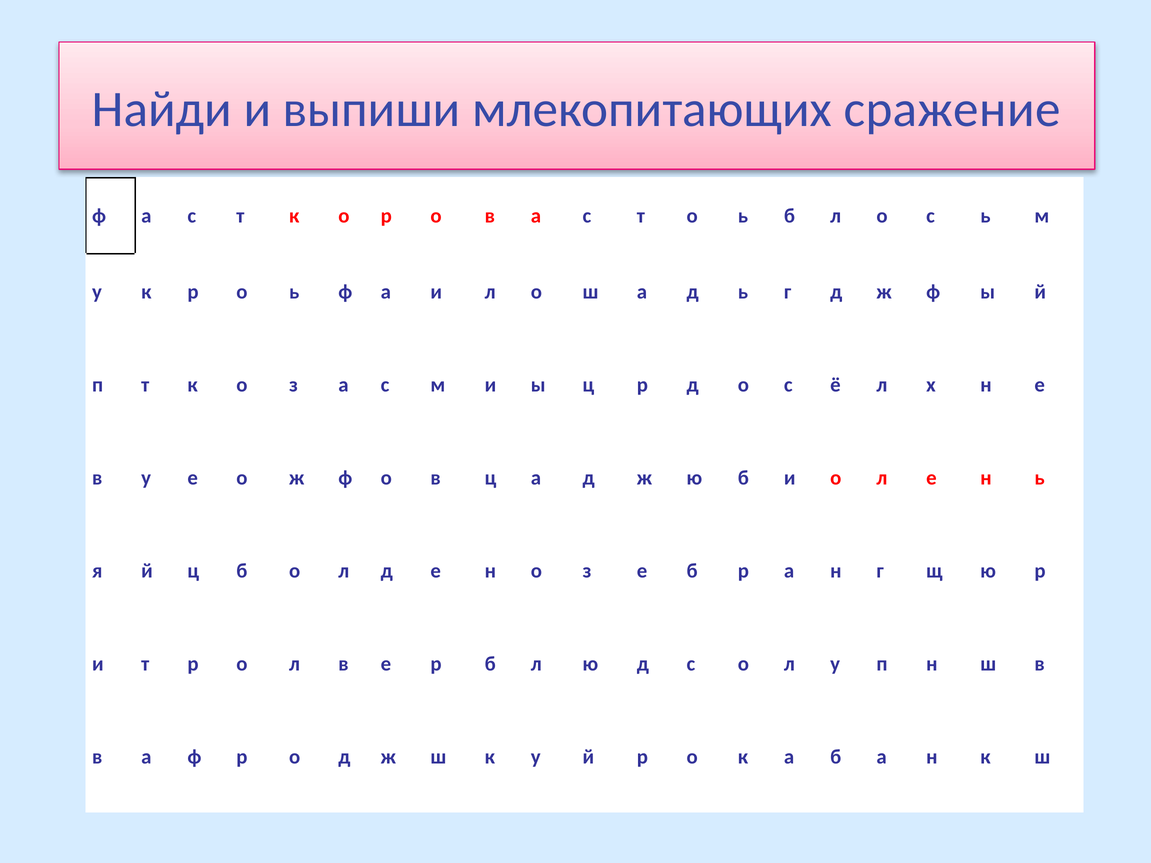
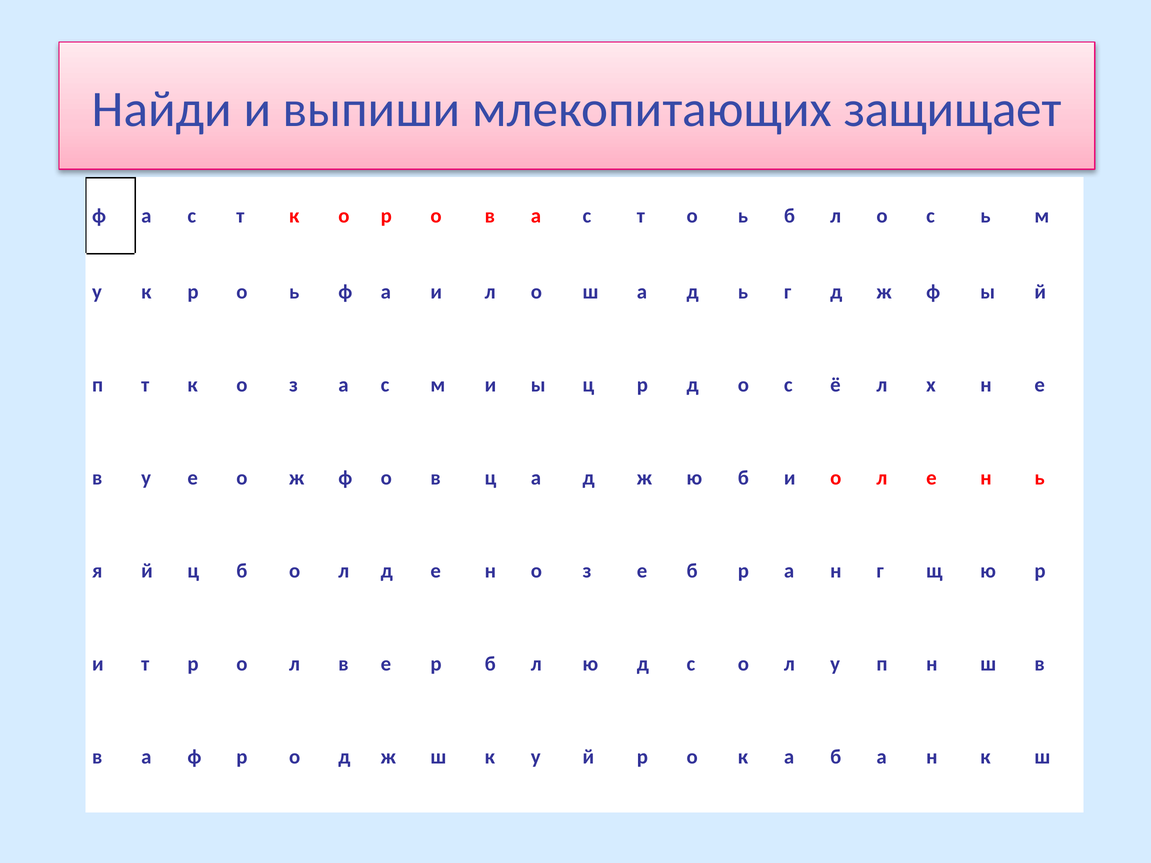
сражение: сражение -> защищает
